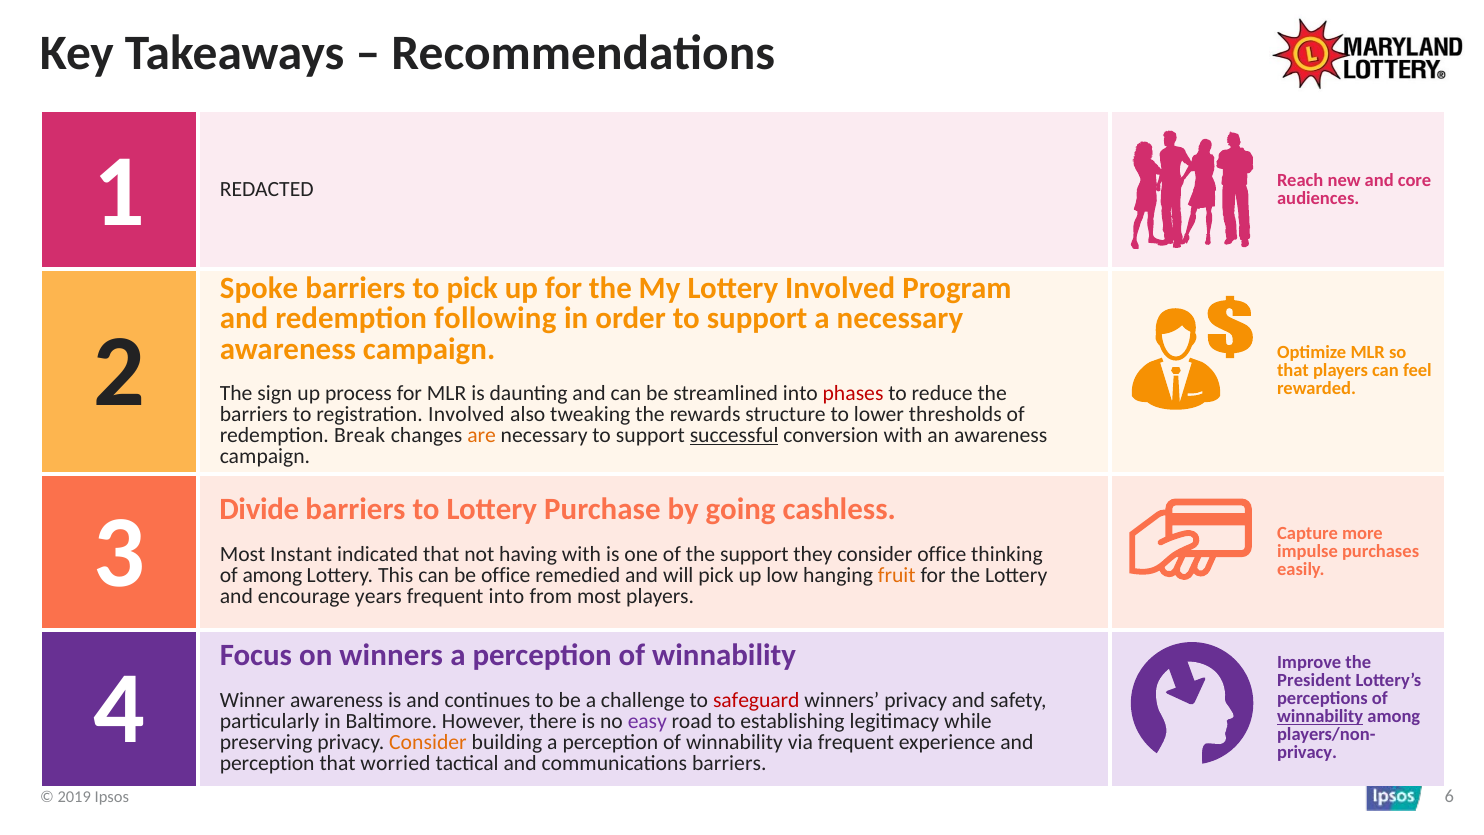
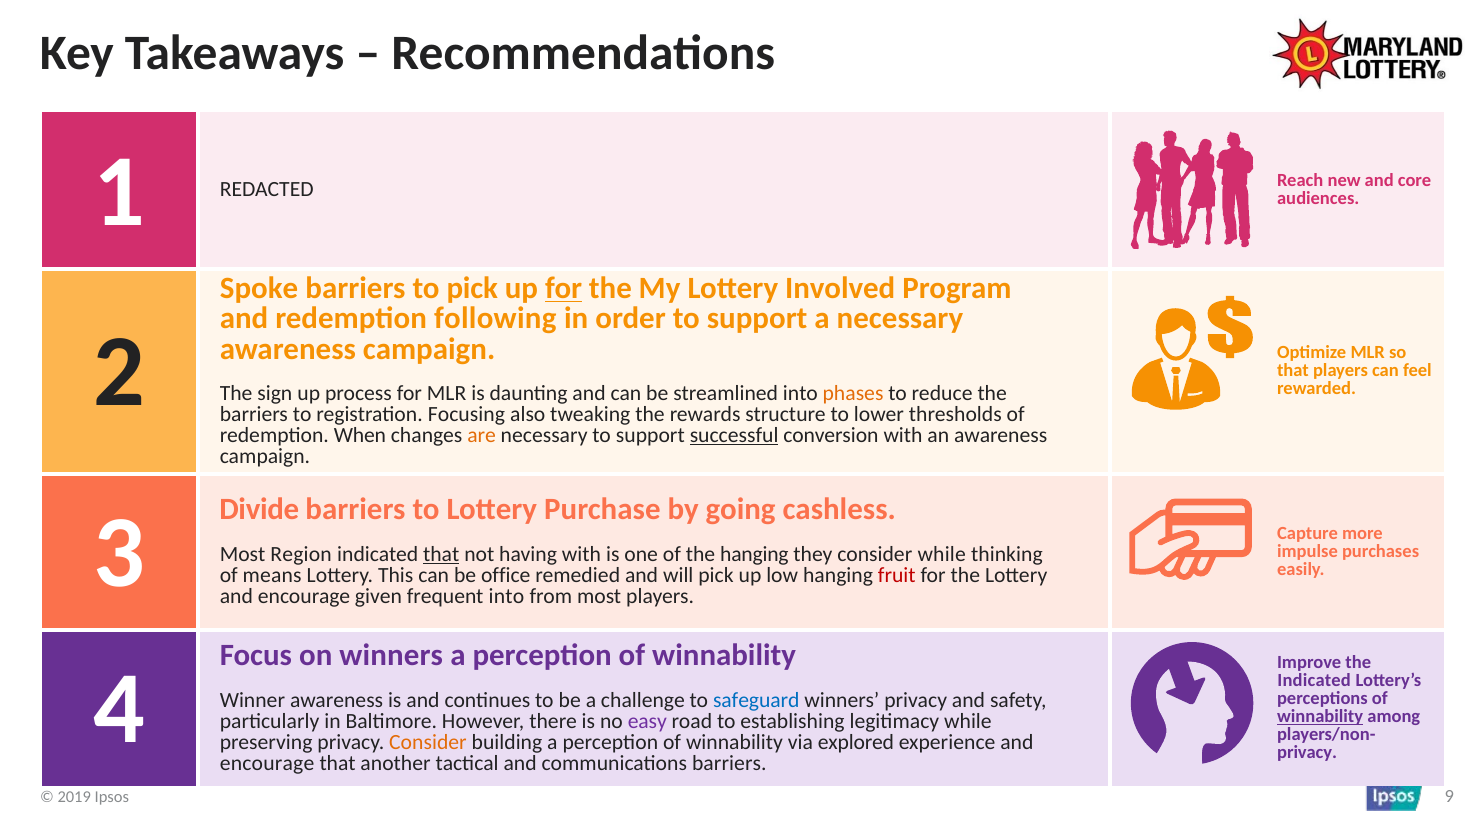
for at (564, 288) underline: none -> present
phases colour: red -> orange
registration Involved: Involved -> Focusing
Break: Break -> When
Instant: Instant -> Region
that at (441, 554) underline: none -> present
the support: support -> hanging
consider office: office -> while
of among: among -> means
fruit colour: orange -> red
years: years -> given
President at (1314, 680): President -> Indicated
safeguard colour: red -> blue
via frequent: frequent -> explored
perception at (267, 763): perception -> encourage
worried: worried -> another
6: 6 -> 9
